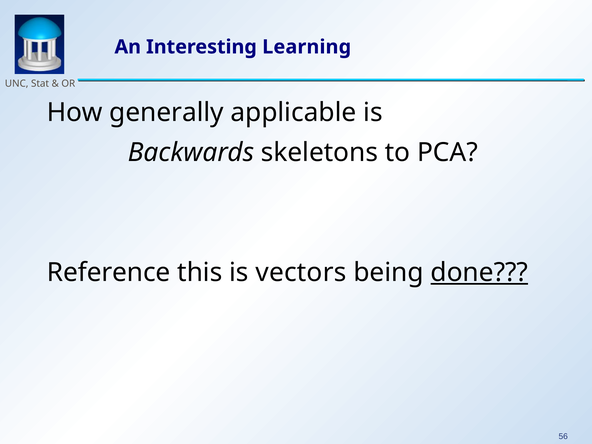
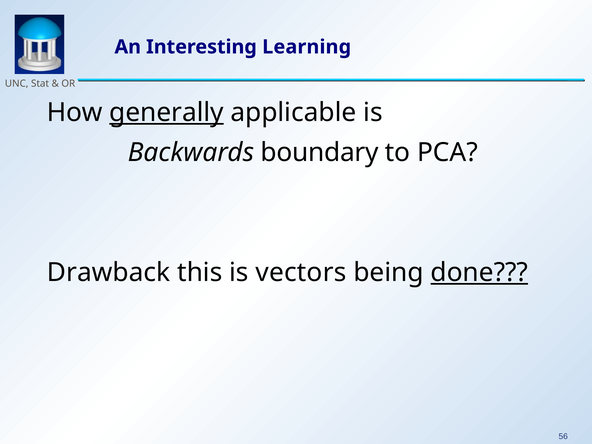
generally underline: none -> present
skeletons: skeletons -> boundary
Reference: Reference -> Drawback
